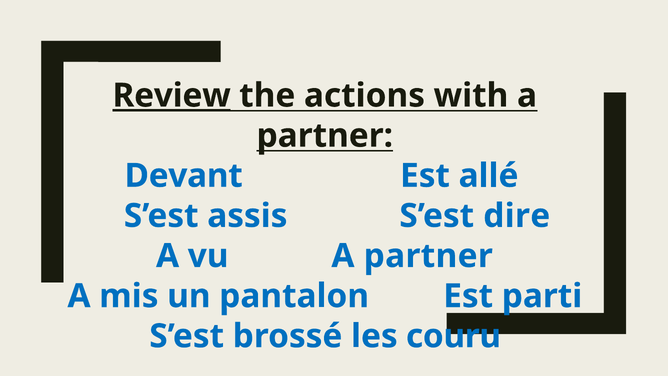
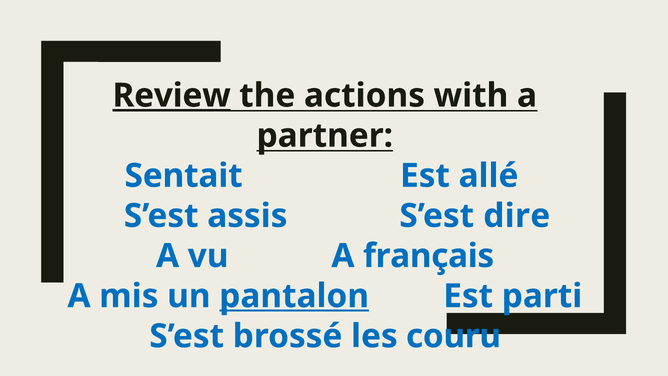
Devant: Devant -> Sentait
vu A partner: partner -> français
pantalon underline: none -> present
